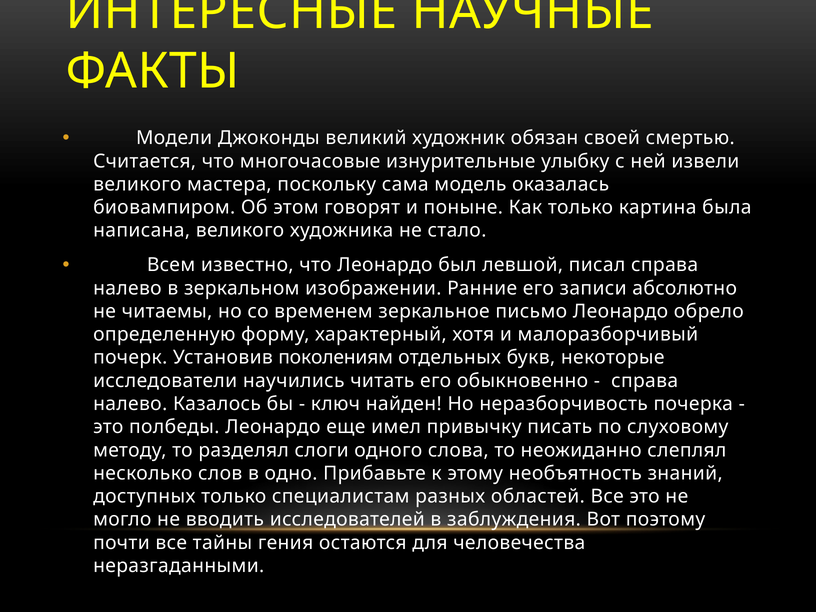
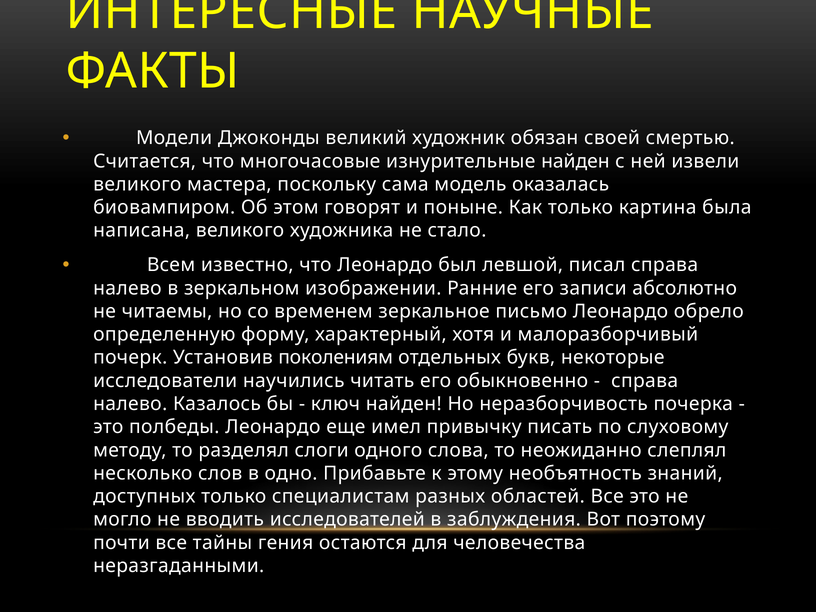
изнурительные улыбку: улыбку -> найден
